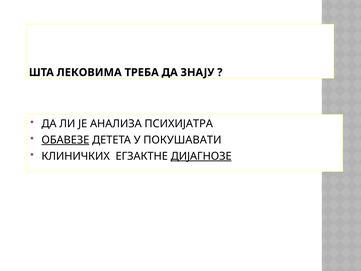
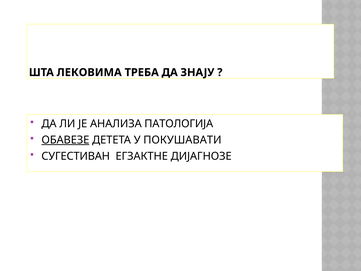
ПСИХИЈАТРА: ПСИХИЈАТРА -> ПАТОЛОГИЈА
КЛИНИЧКИХ: КЛИНИЧКИХ -> СУГЕСТИВАН
ДИЈАГНОЗЕ underline: present -> none
